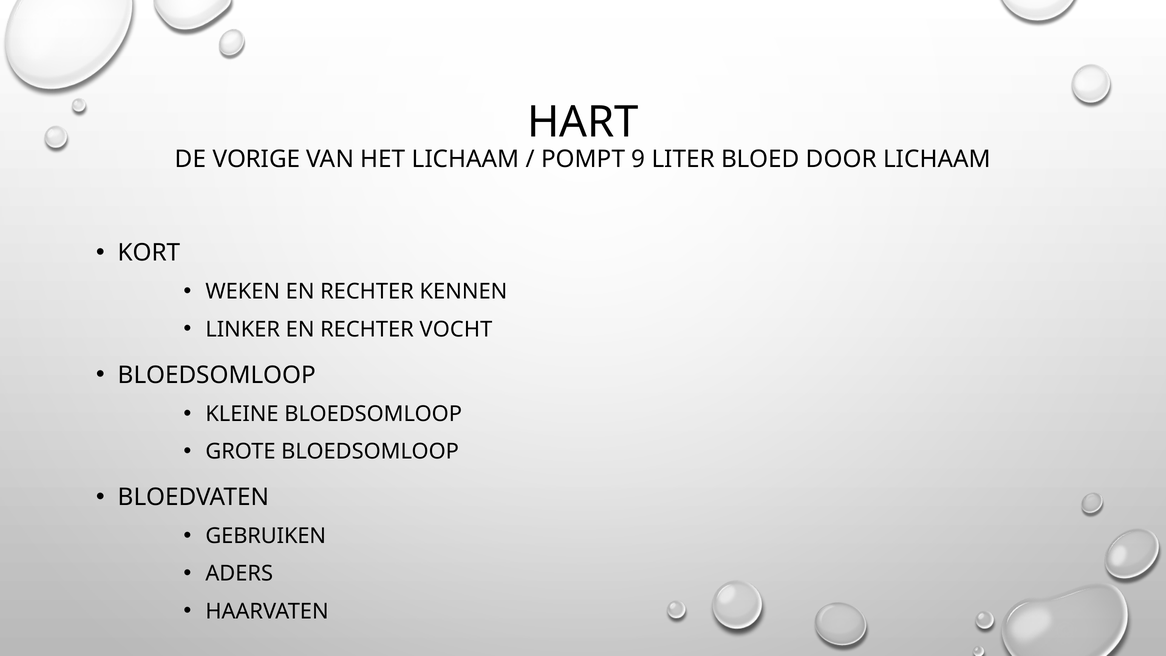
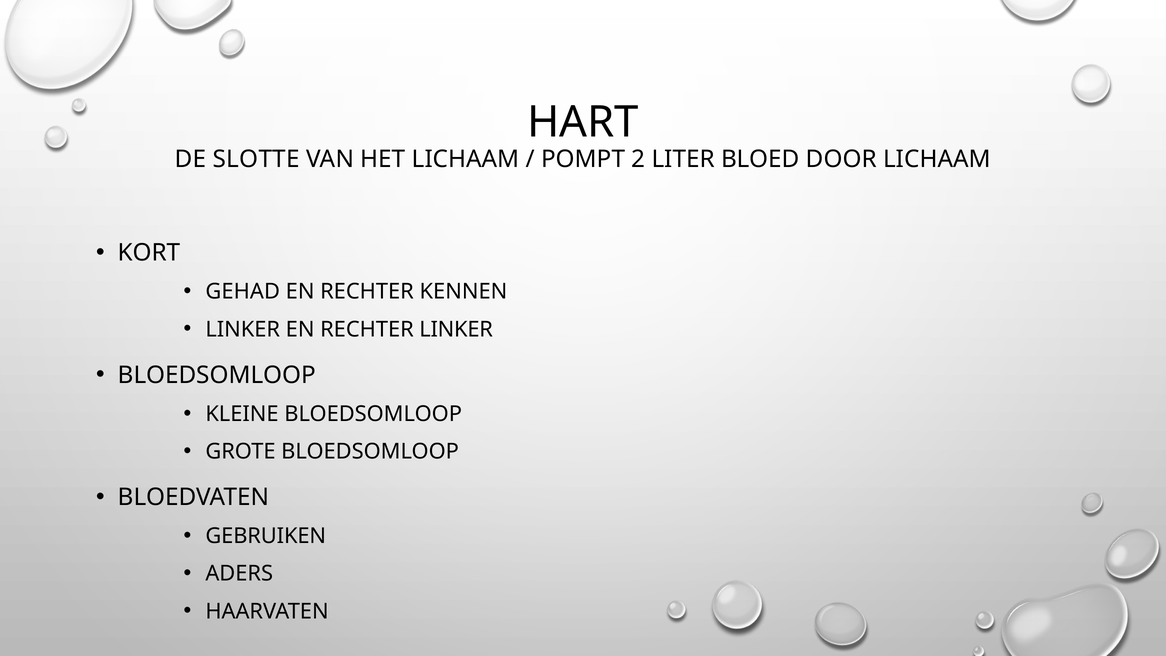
VORIGE: VORIGE -> SLOTTE
9: 9 -> 2
WEKEN: WEKEN -> GEHAD
RECHTER VOCHT: VOCHT -> LINKER
